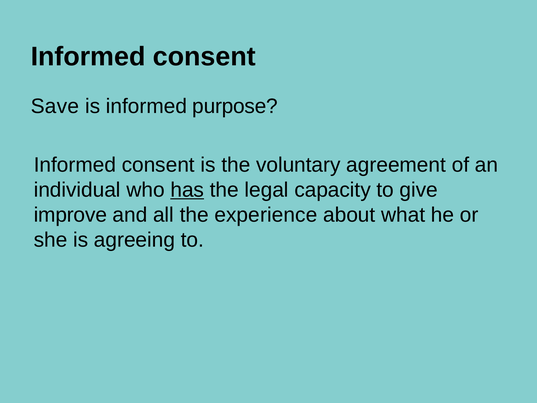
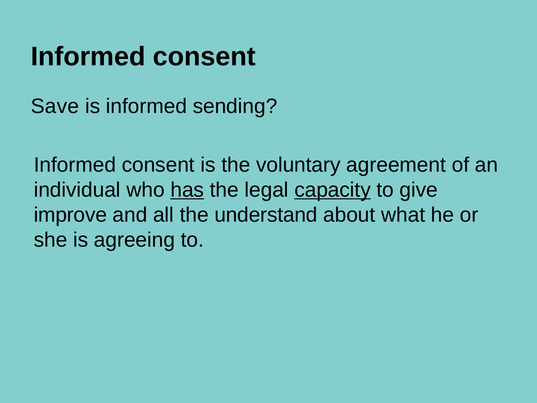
purpose: purpose -> sending
capacity underline: none -> present
experience: experience -> understand
